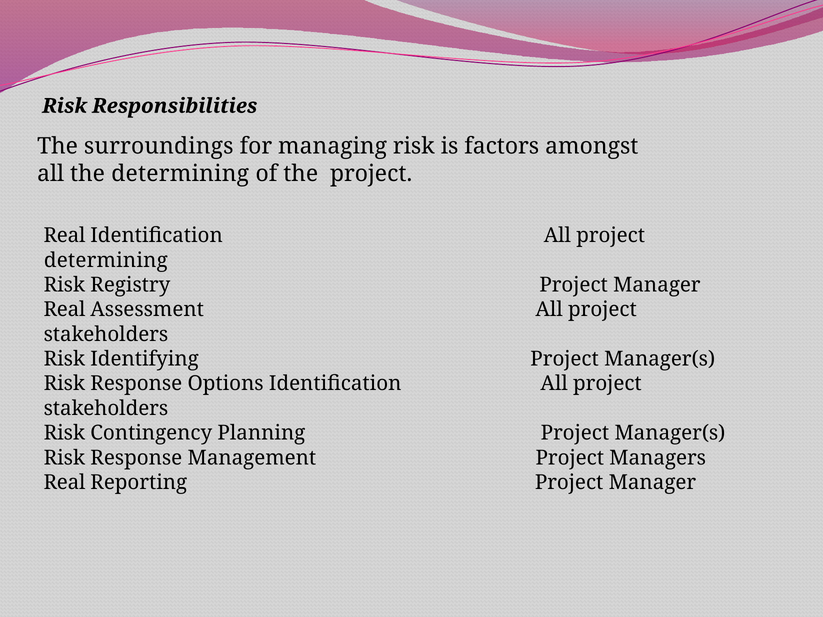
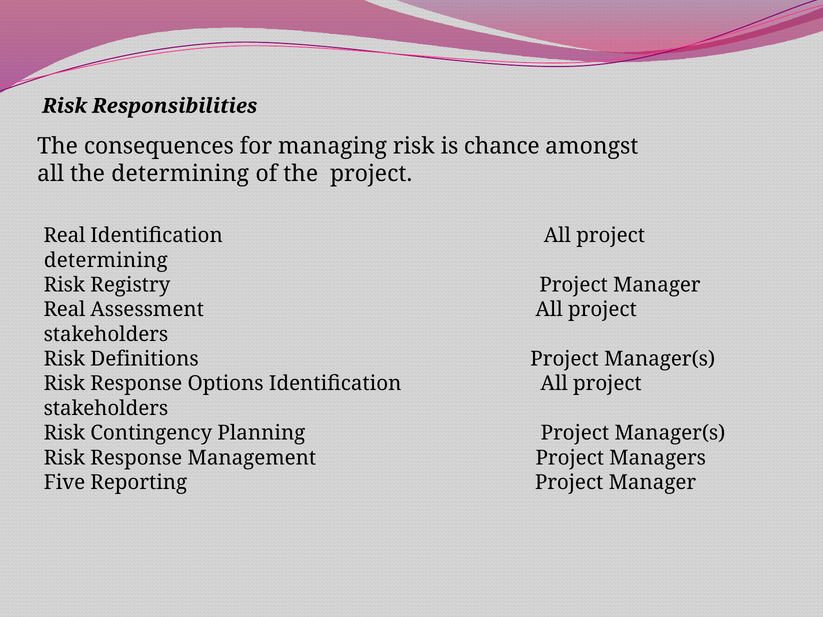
surroundings: surroundings -> consequences
factors: factors -> chance
Identifying: Identifying -> Definitions
Real at (64, 483): Real -> Five
